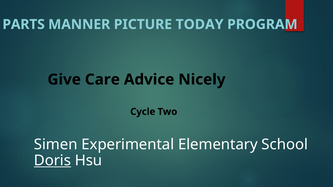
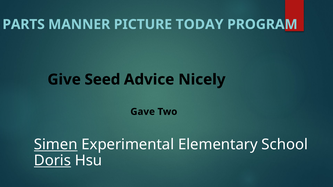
Care: Care -> Seed
Cycle: Cycle -> Gave
Simen underline: none -> present
